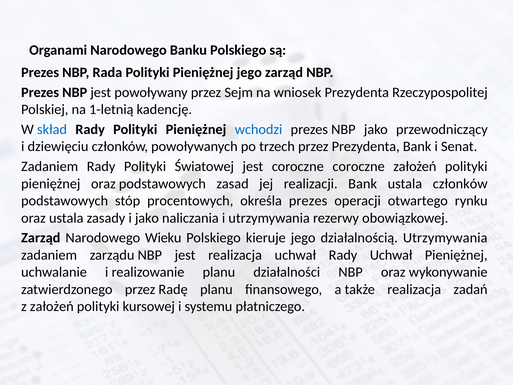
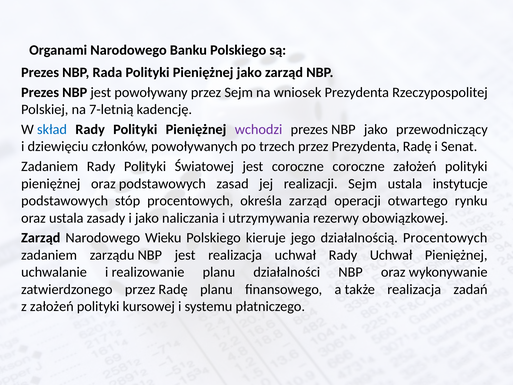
Pieniężnej jego: jego -> jako
1-letnią: 1-letnią -> 7-letnią
wchodzi colour: blue -> purple
Prezydenta Bank: Bank -> Radę
realizacji Bank: Bank -> Sejm
ustala członków: członków -> instytucje
określa prezes: prezes -> zarząd
działalnością Utrzymywania: Utrzymywania -> Procentowych
